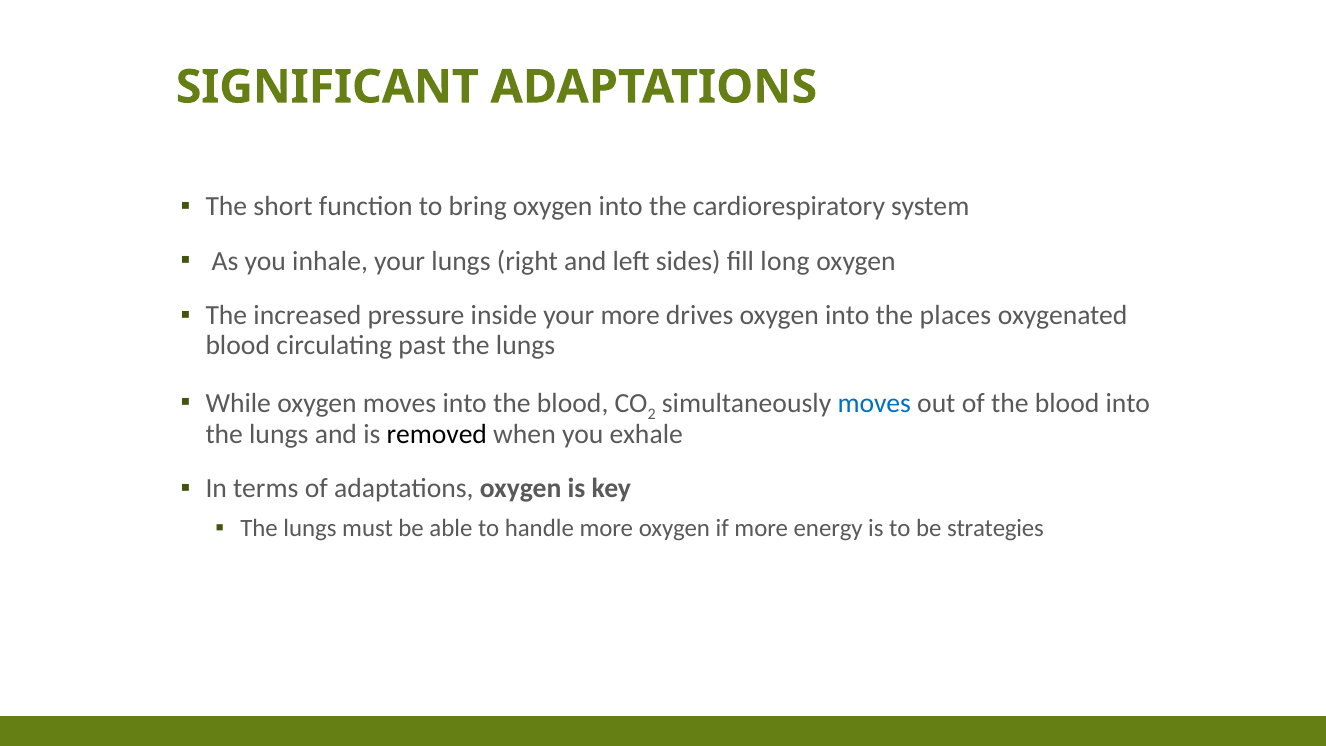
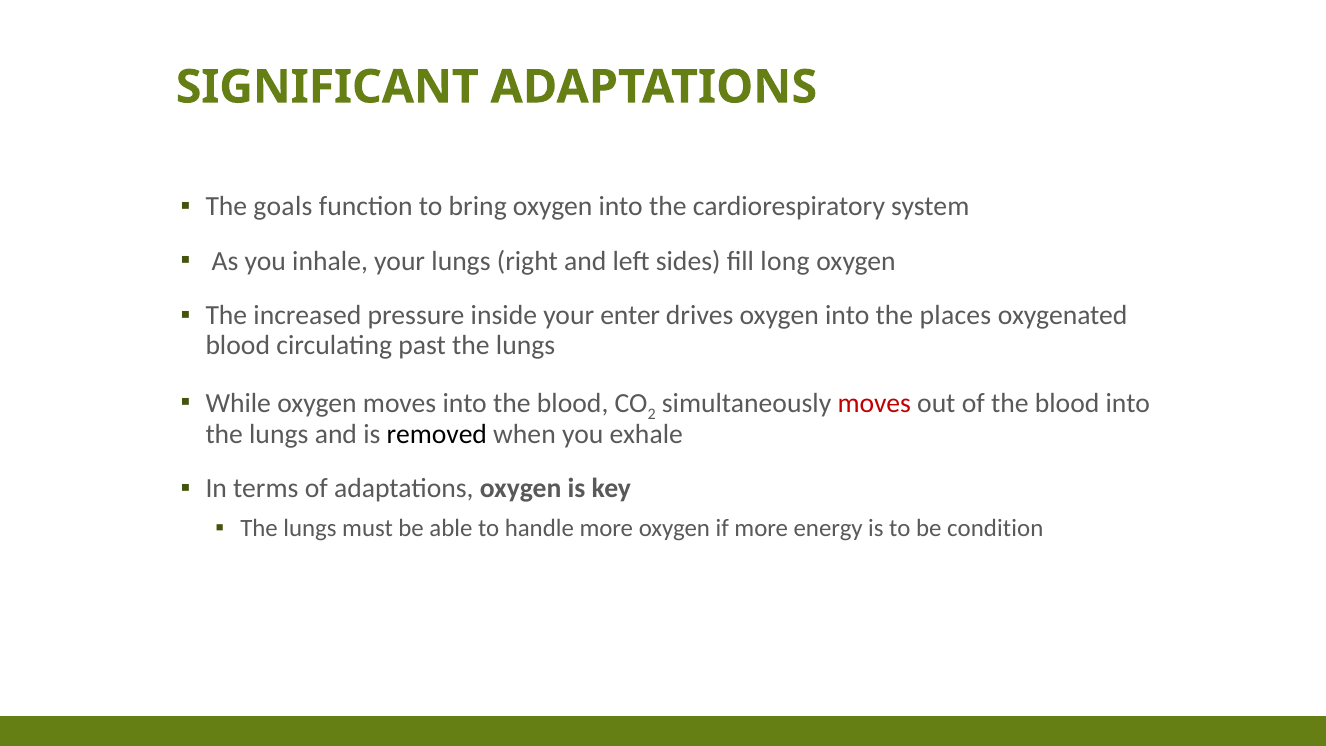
short: short -> goals
your more: more -> enter
moves at (874, 403) colour: blue -> red
strategies: strategies -> condition
